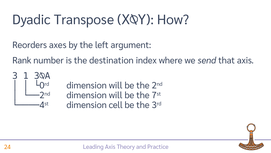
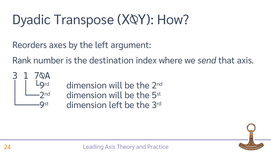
3⍉A: 3⍉A -> 7⍉A
0 at (42, 85): 0 -> 9
7: 7 -> 5
4 at (42, 105): 4 -> 9
dimension cell: cell -> left
